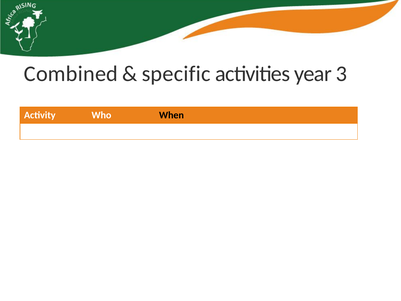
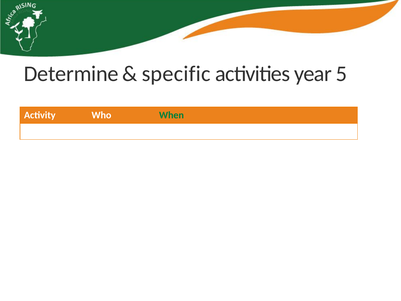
Combined: Combined -> Determine
3: 3 -> 5
When colour: black -> green
